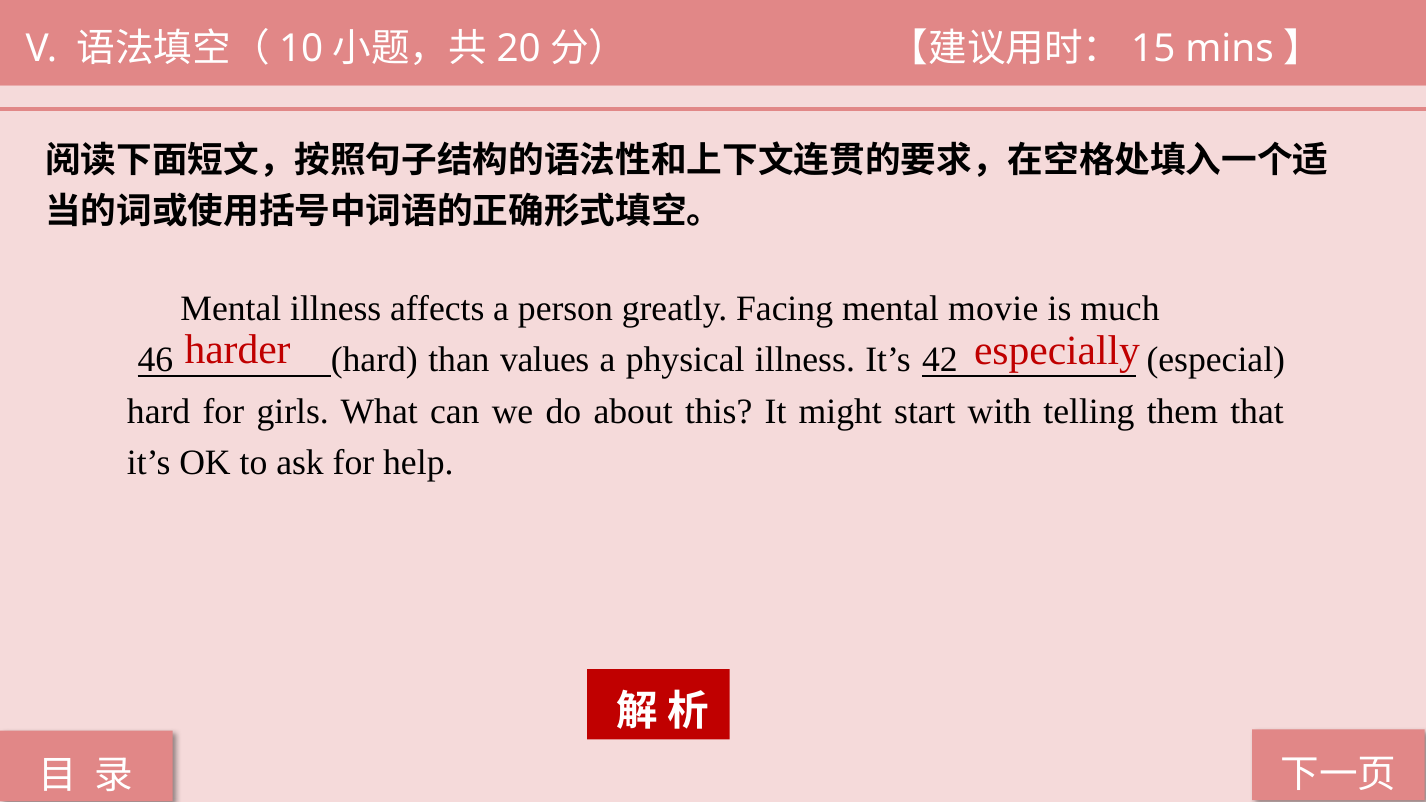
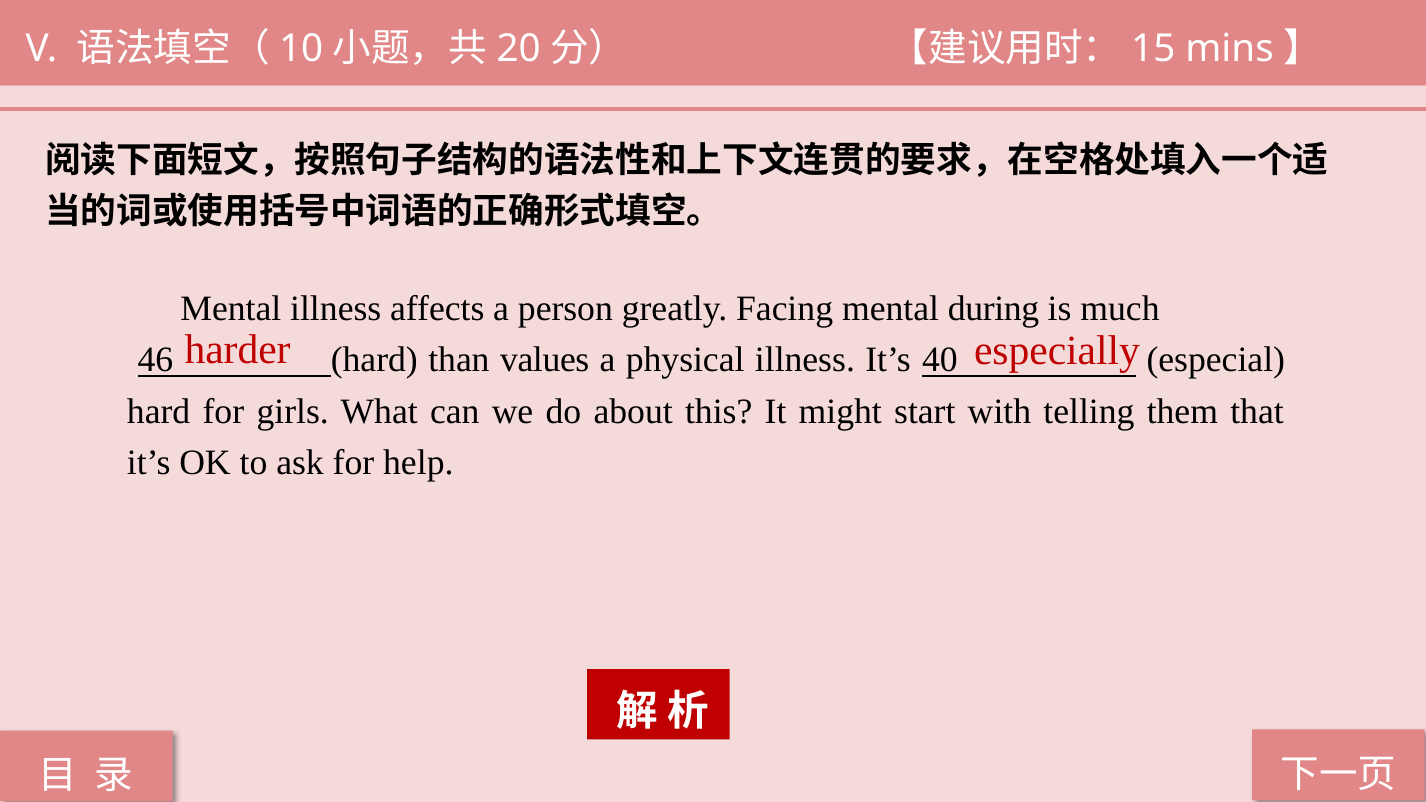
movie: movie -> during
42: 42 -> 40
